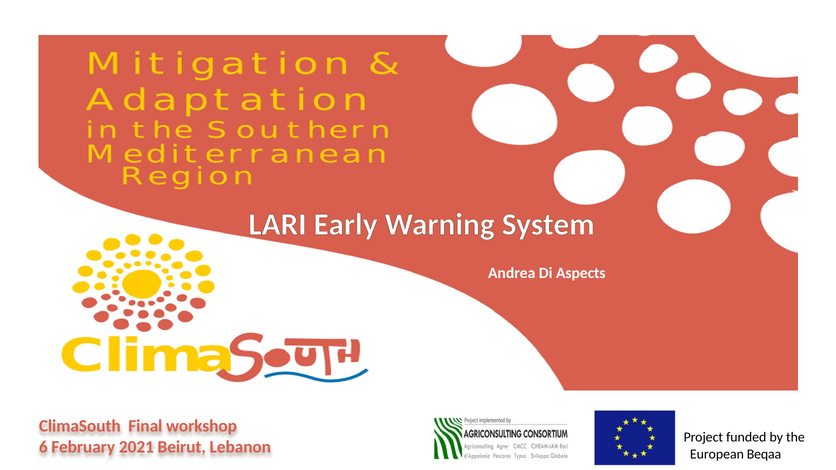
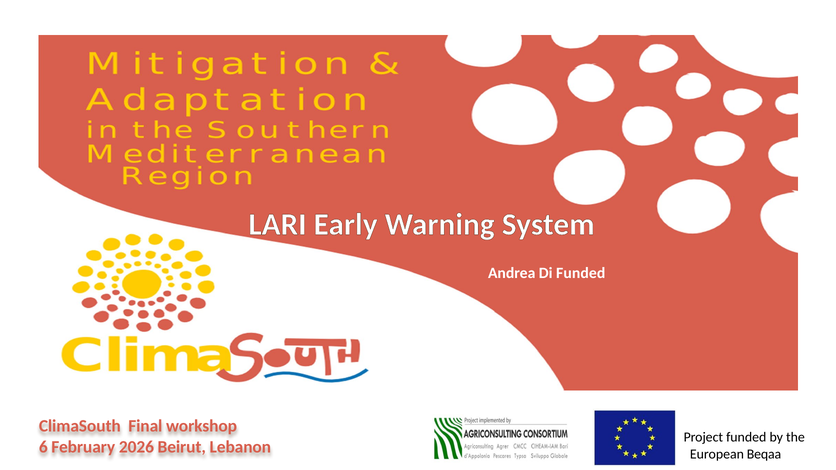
Di Aspects: Aspects -> Funded
2021: 2021 -> 2026
